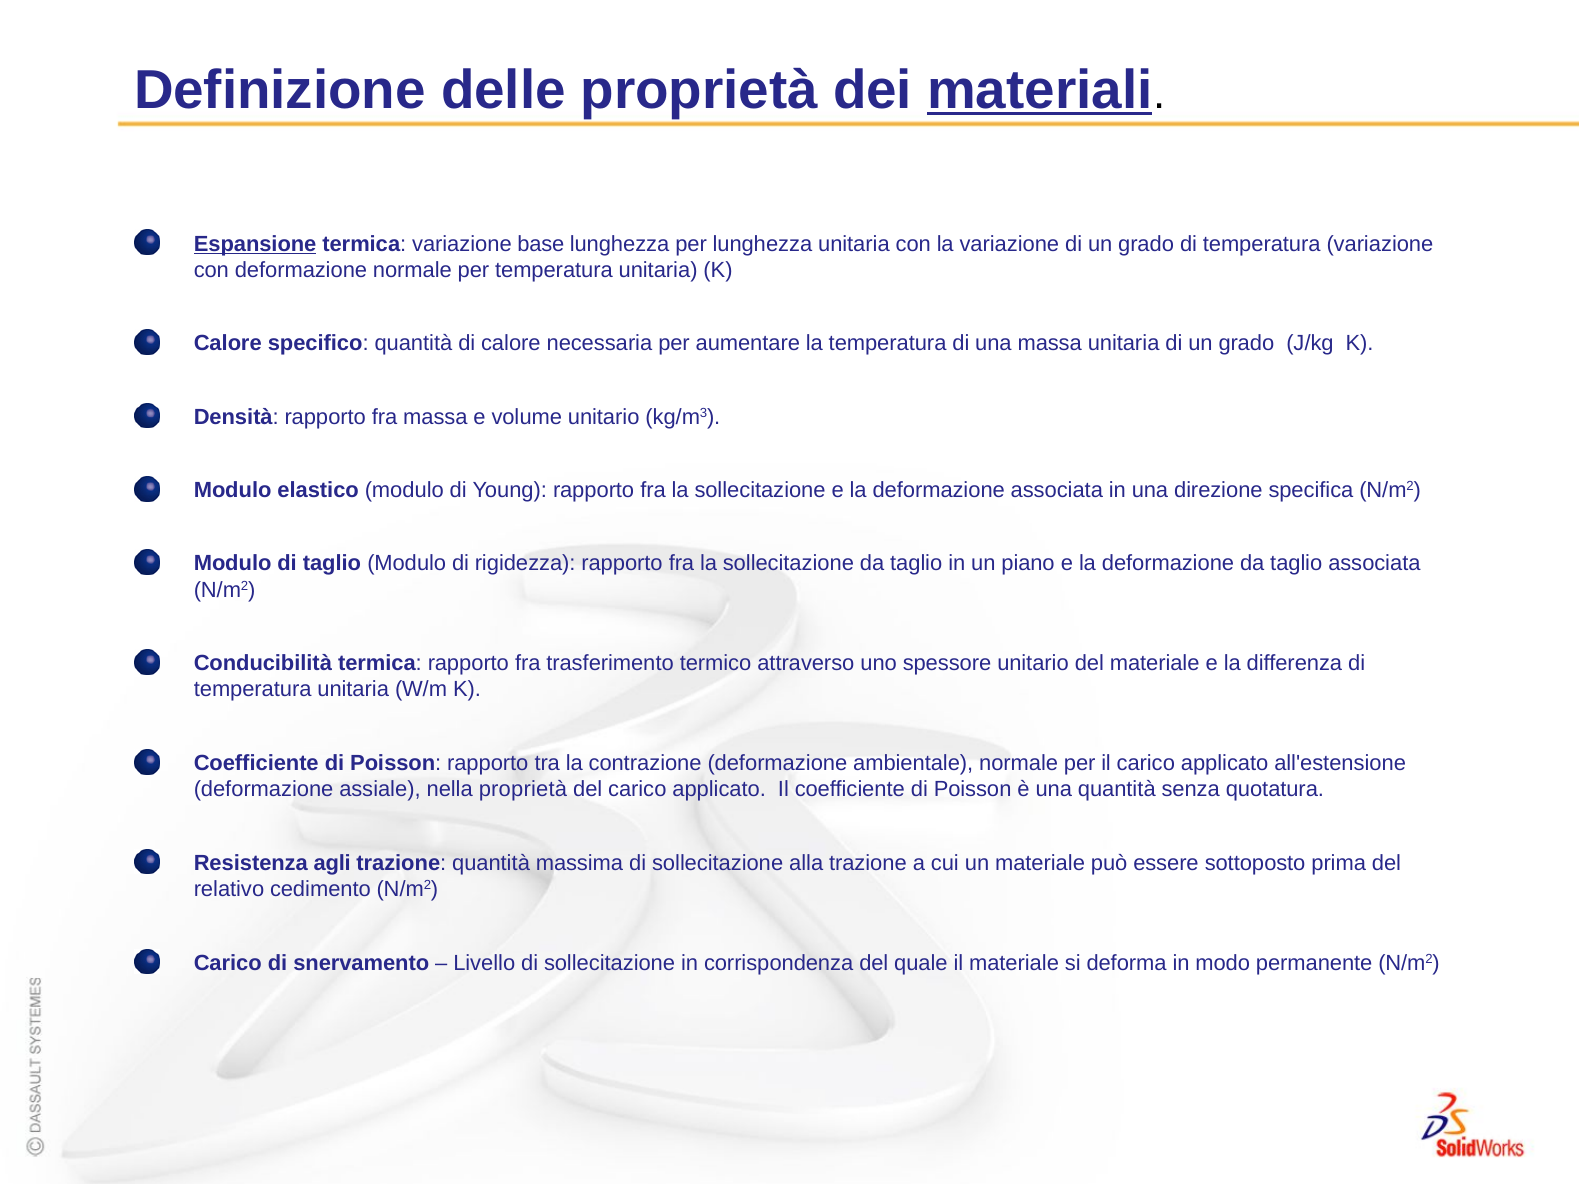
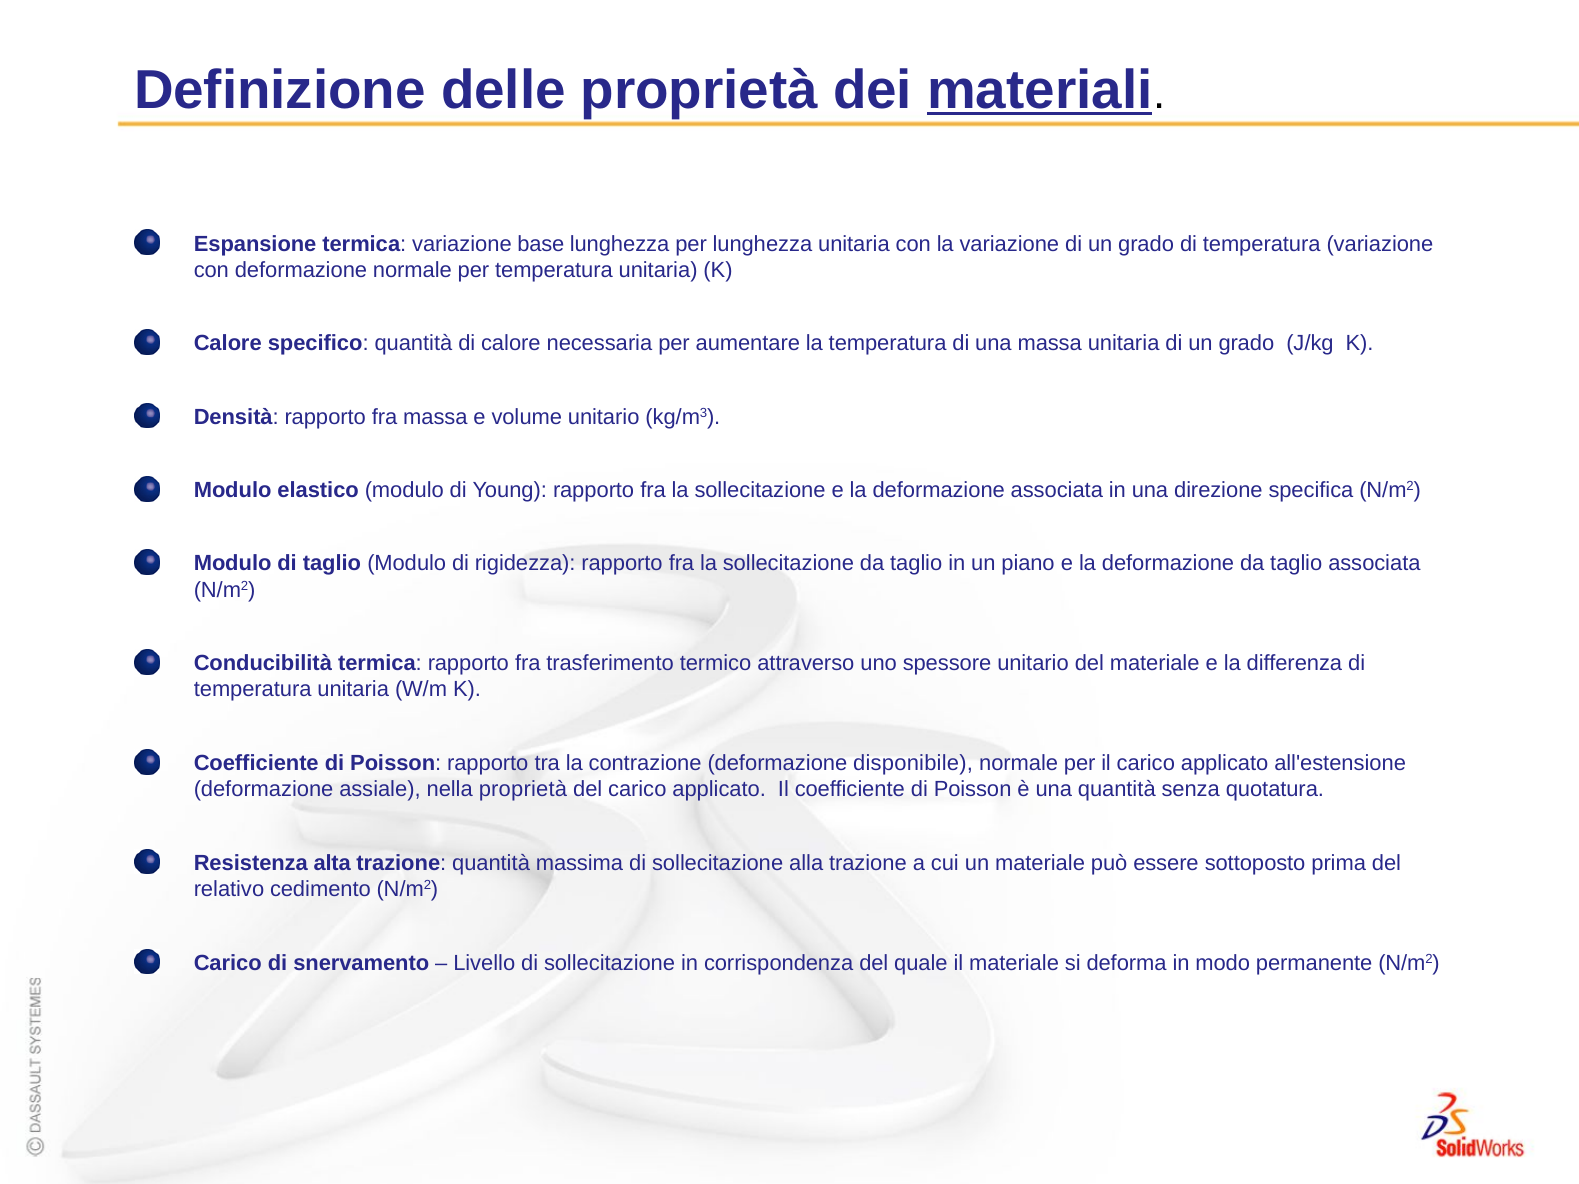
Espansione underline: present -> none
ambientale: ambientale -> disponibile
agli: agli -> alta
